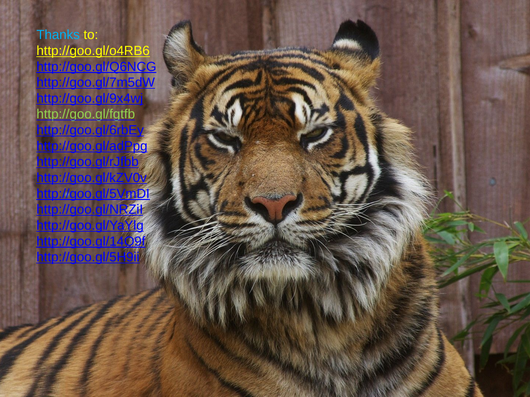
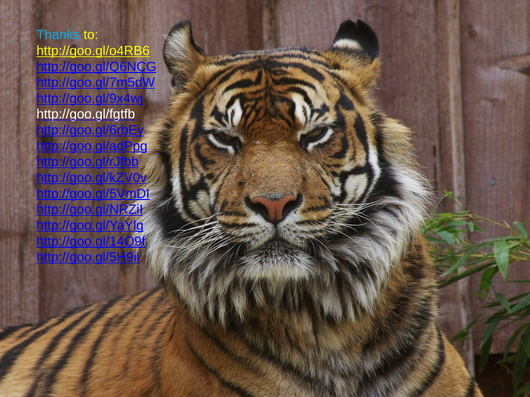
http://goo.gl/fgtfb colour: light green -> white
